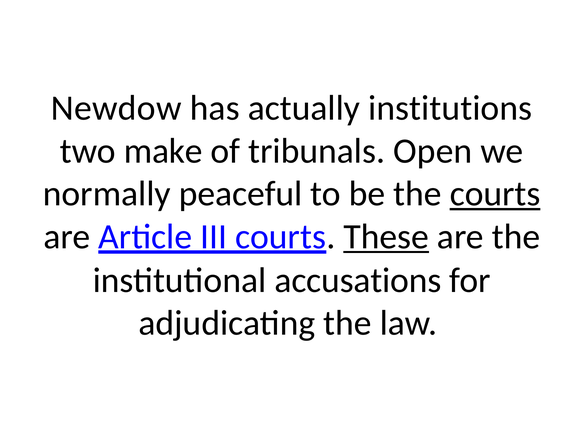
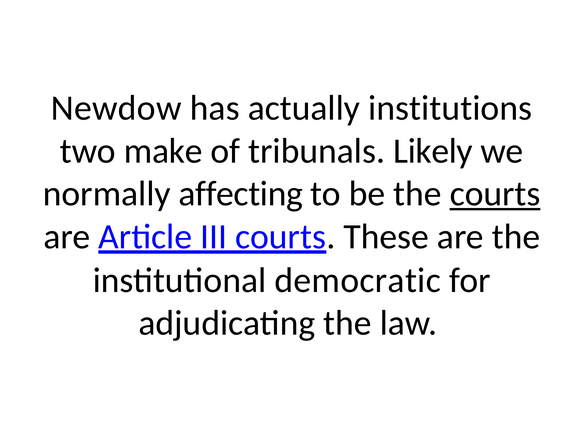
Open: Open -> Likely
peaceful: peaceful -> affecting
These underline: present -> none
accusations: accusations -> democratic
